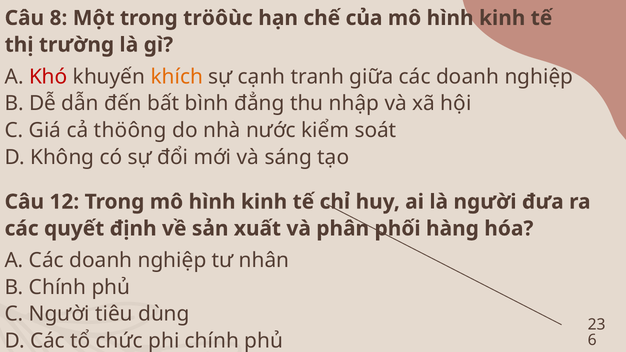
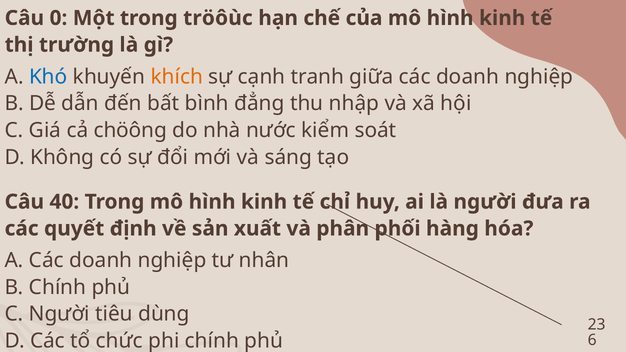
8: 8 -> 0
Khó colour: red -> blue
thöông: thöông -> chöông
12: 12 -> 40
